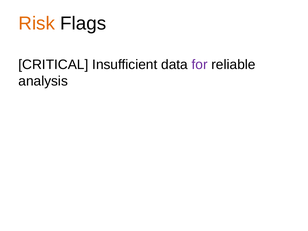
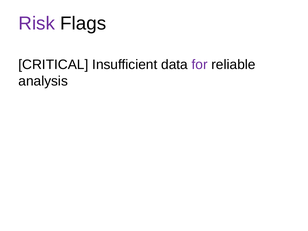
Risk colour: orange -> purple
